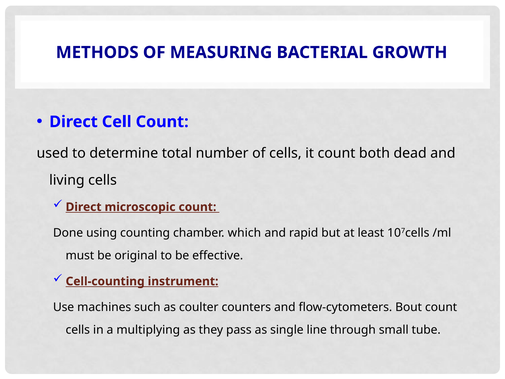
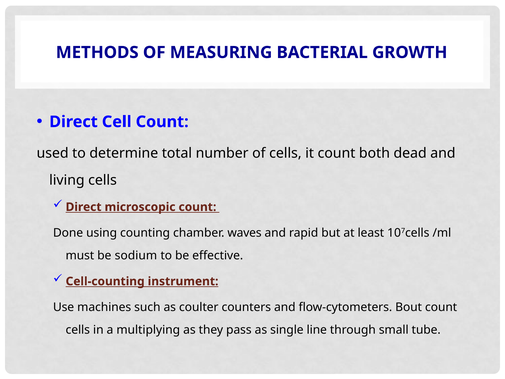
which: which -> waves
original: original -> sodium
